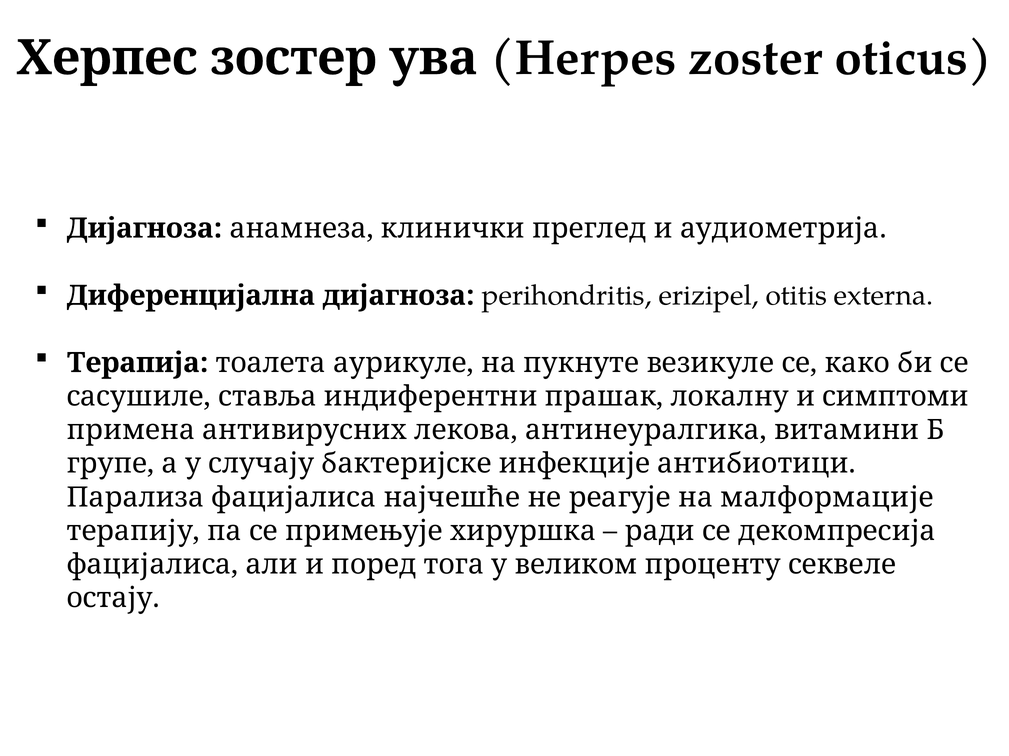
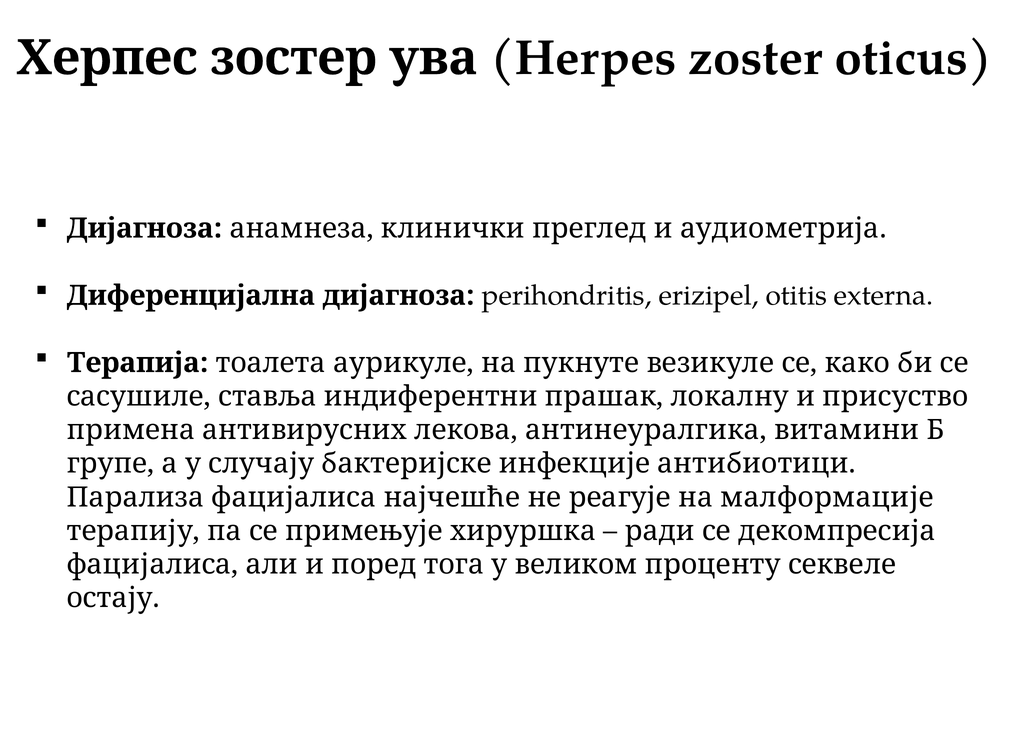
симптоми: симптоми -> присуство
